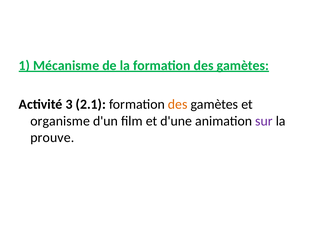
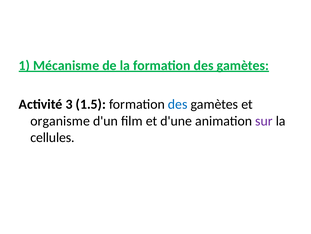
2.1: 2.1 -> 1.5
des at (178, 104) colour: orange -> blue
prouve: prouve -> cellules
